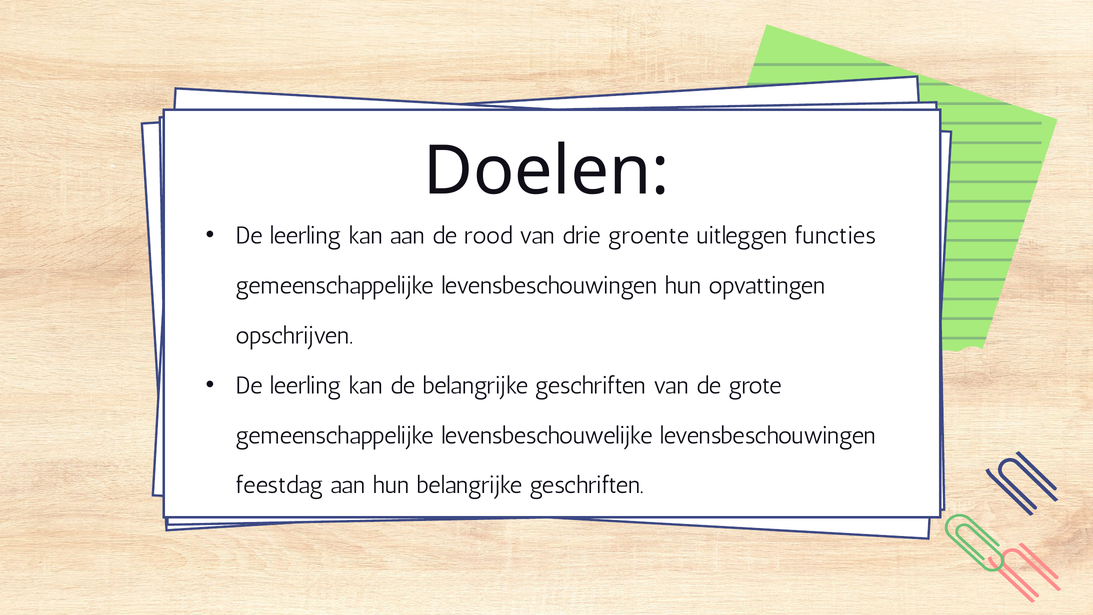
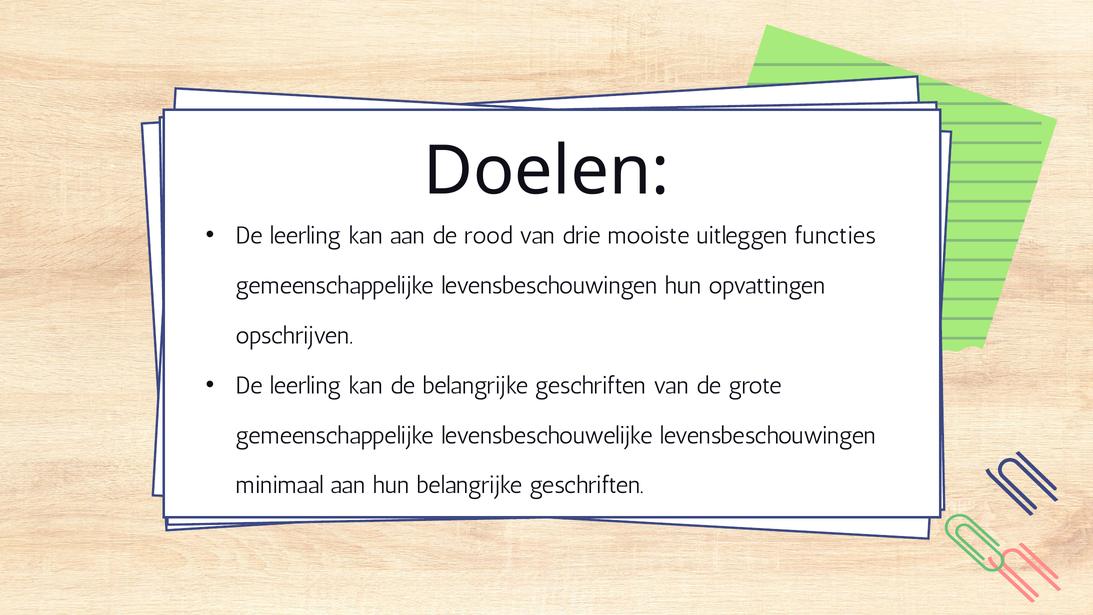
groente: groente -> mooiste
feestdag: feestdag -> minimaal
